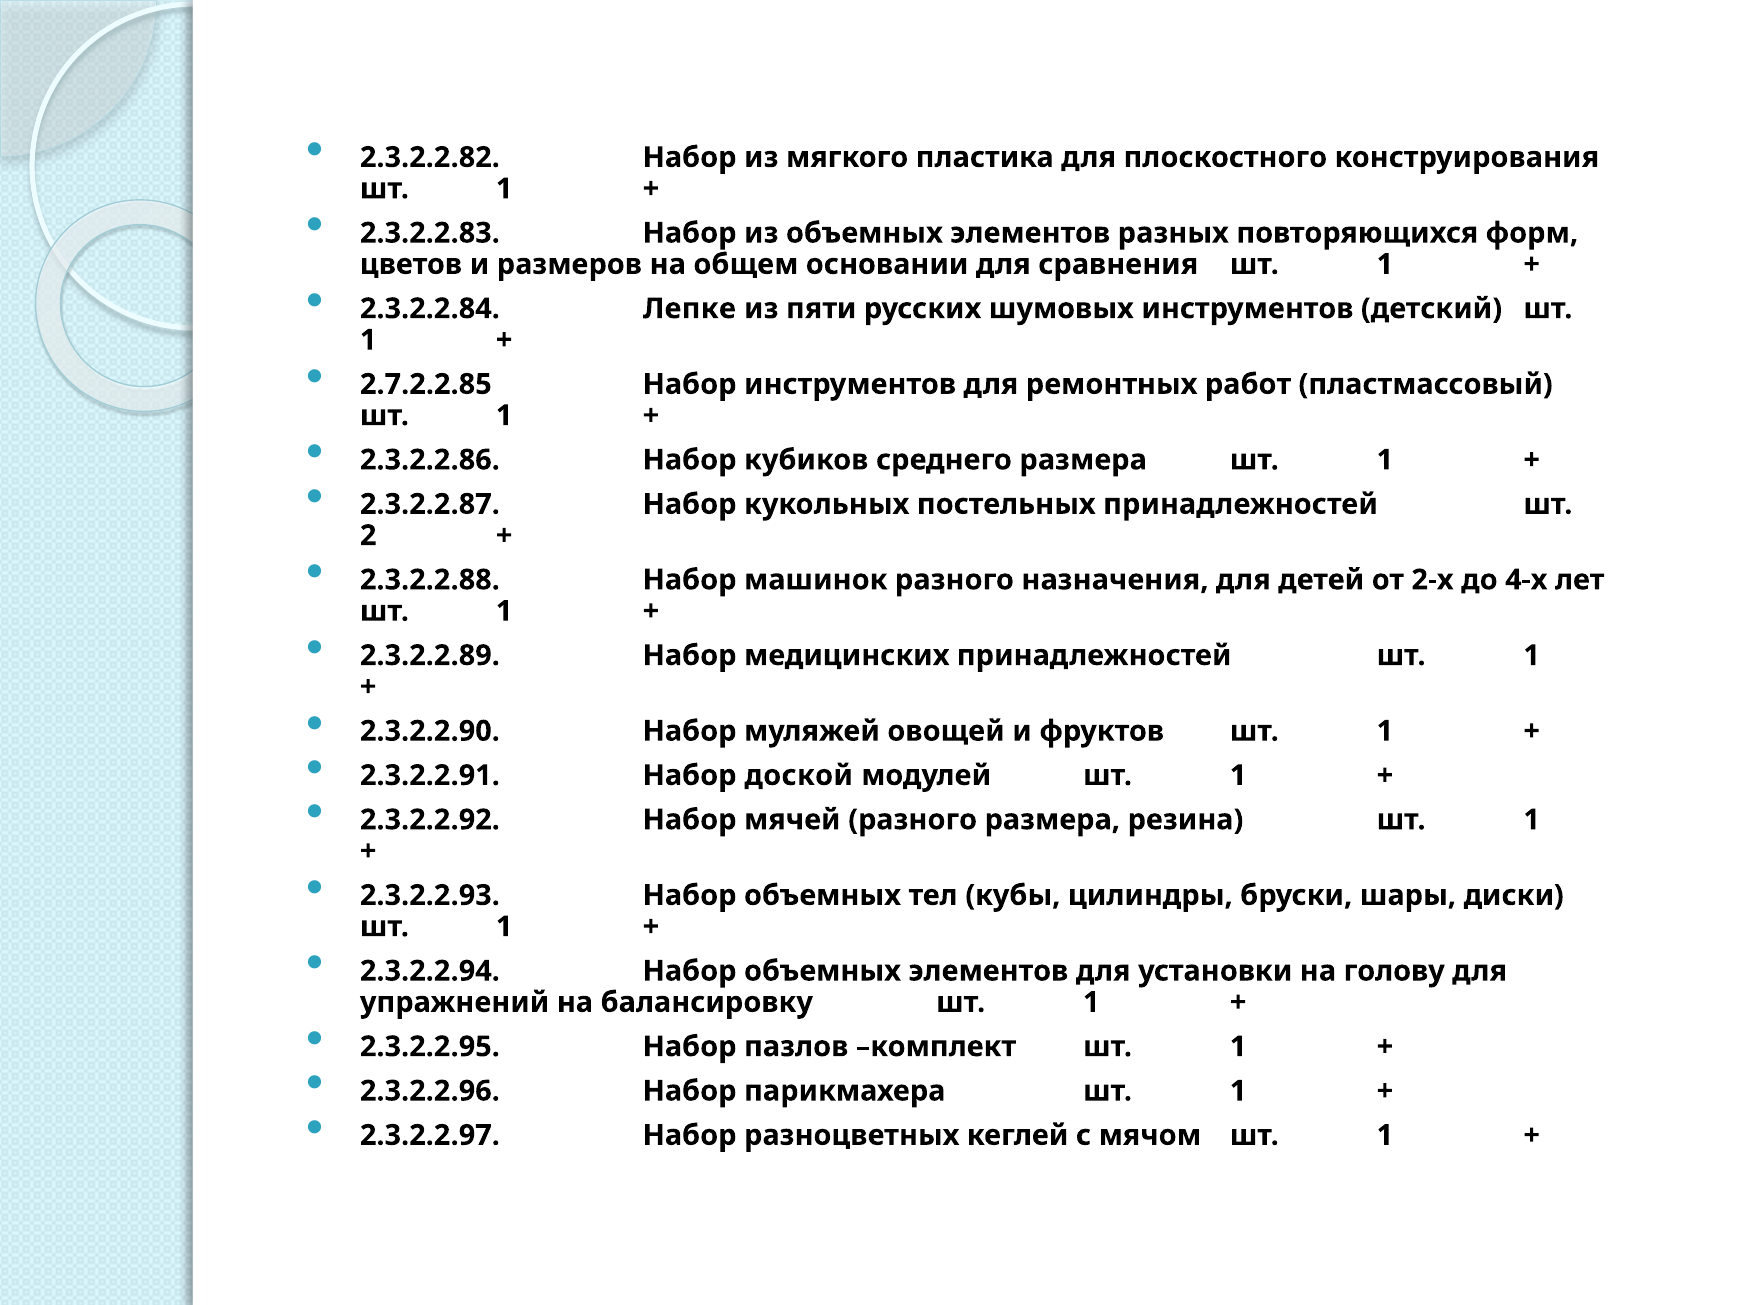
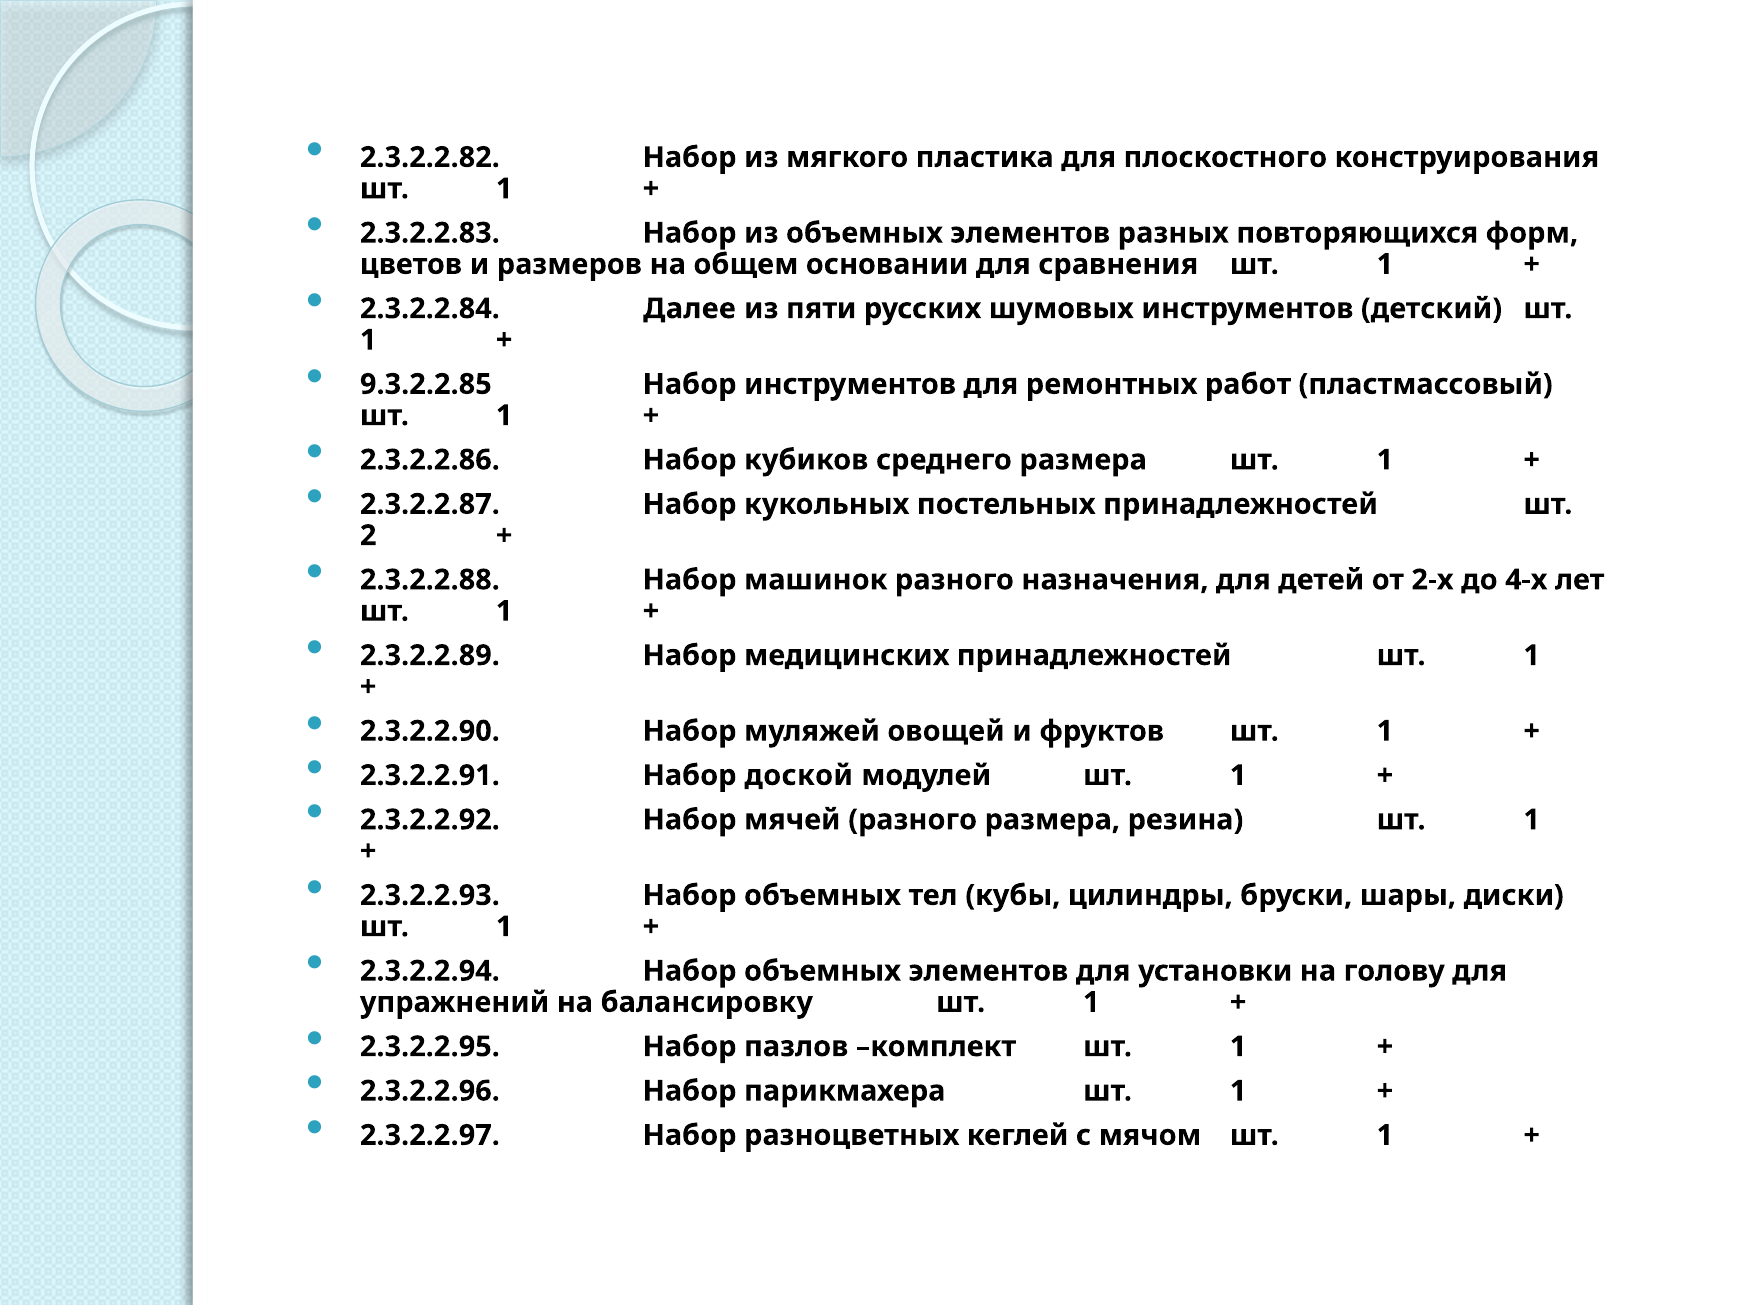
Лепке: Лепке -> Далее
2.7.2.2.85: 2.7.2.2.85 -> 9.3.2.2.85
